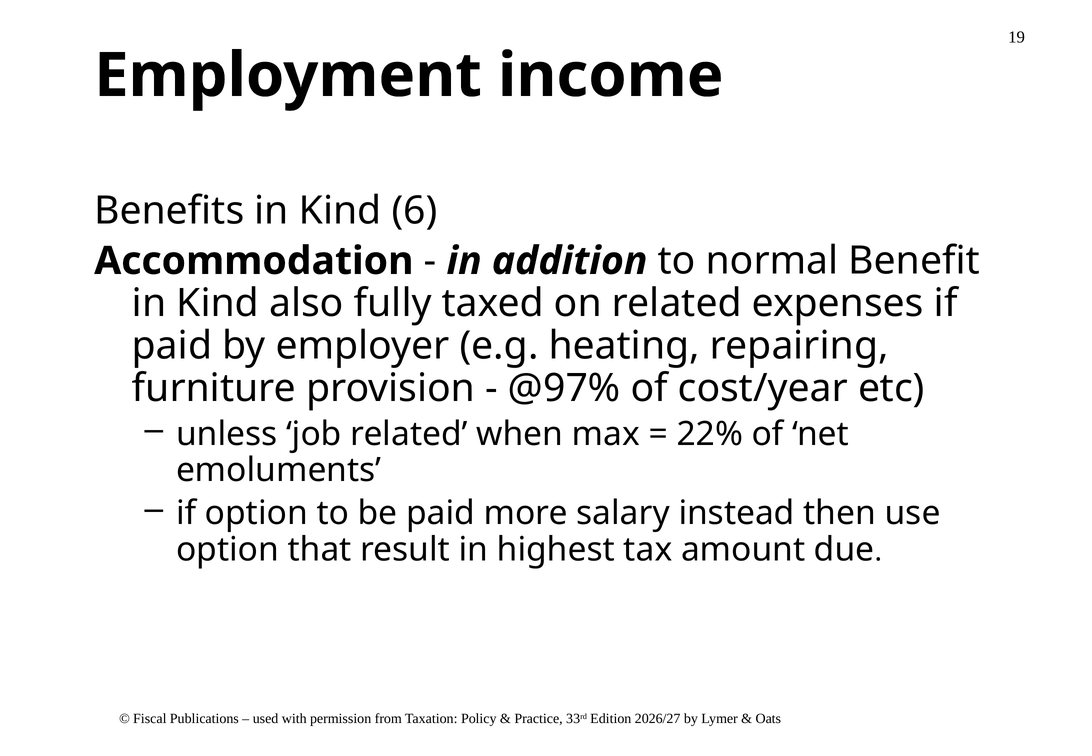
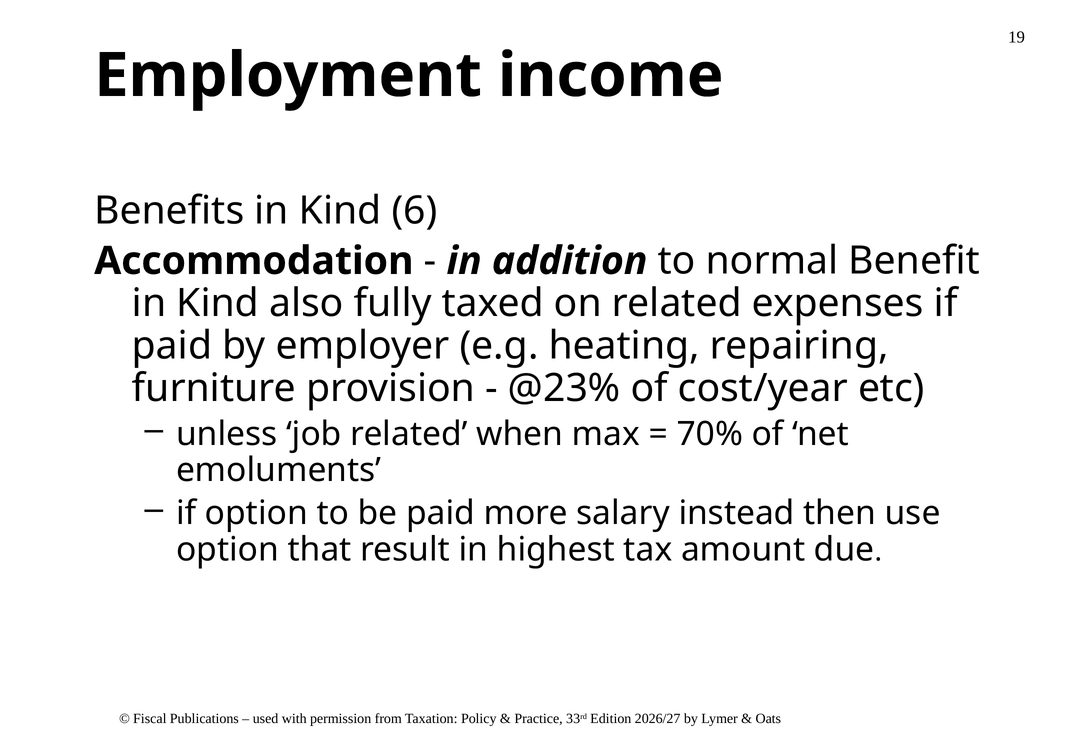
@97%: @97% -> @23%
22%: 22% -> 70%
